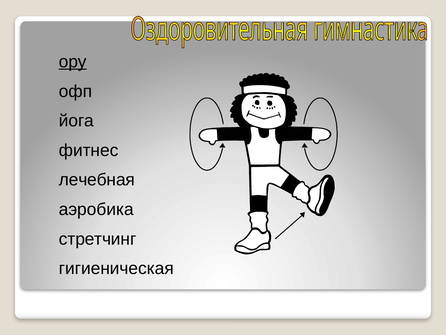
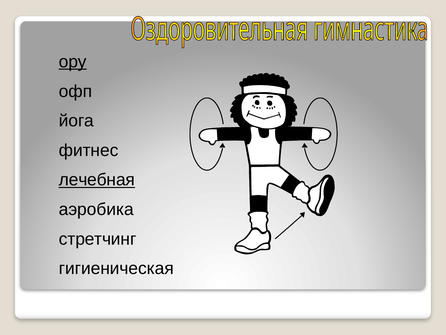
лечебная underline: none -> present
